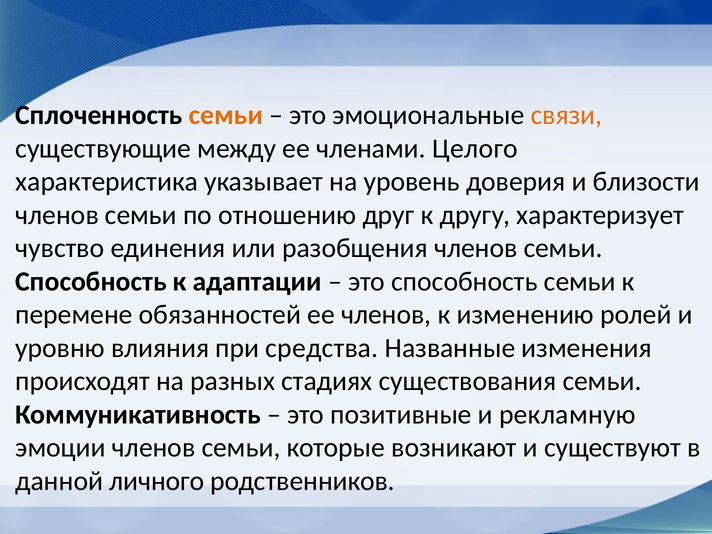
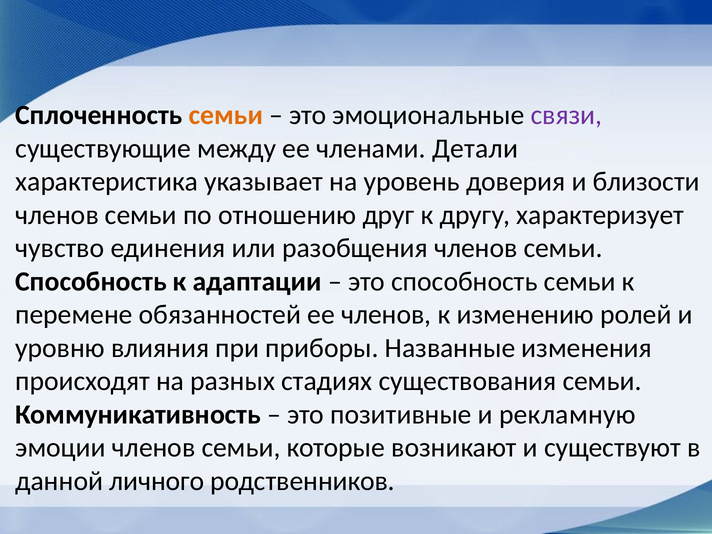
связи colour: orange -> purple
Целого: Целого -> Детали
средства: средства -> приборы
